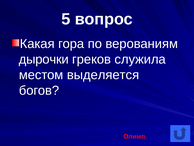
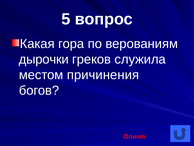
выделяется: выделяется -> причинения
